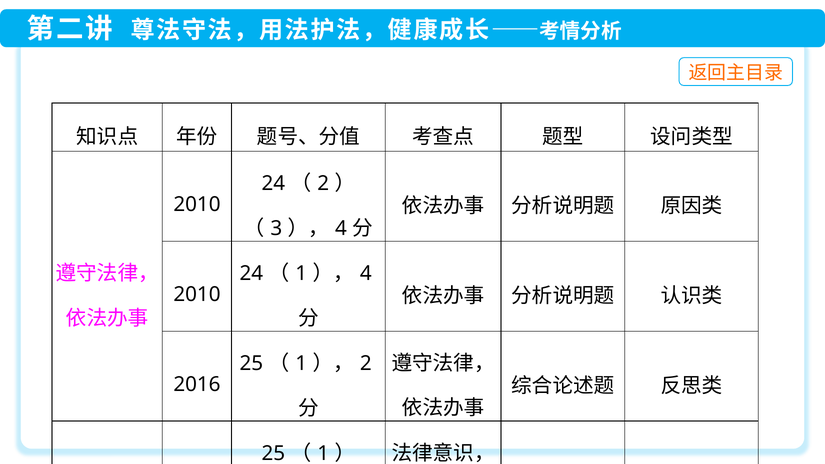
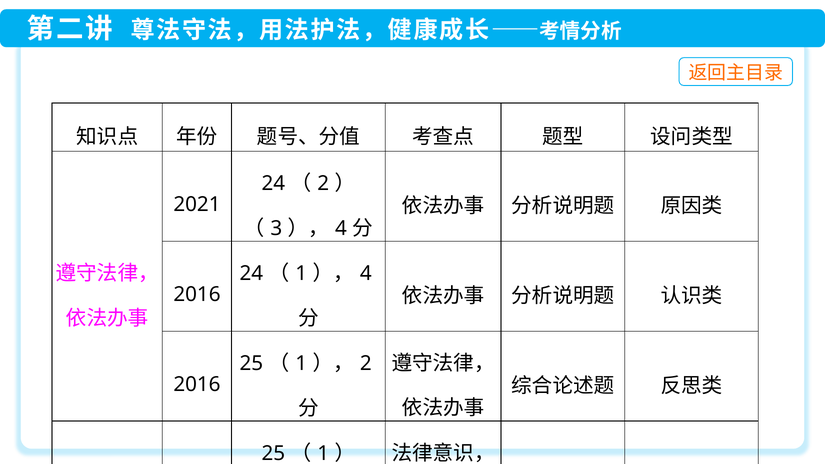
2010 at (197, 204): 2010 -> 2021
2010 at (197, 294): 2010 -> 2016
